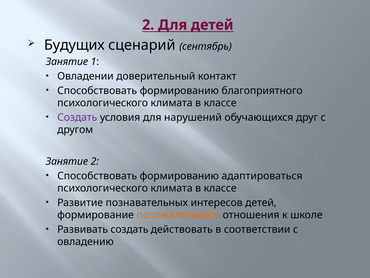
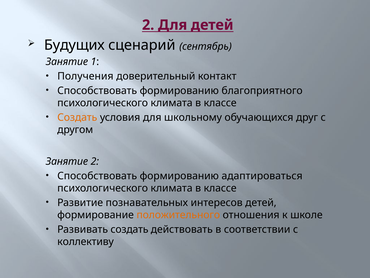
Овладении: Овладении -> Получения
Создать at (77, 117) colour: purple -> orange
нарушений: нарушений -> школьному
овладению: овладению -> коллективу
